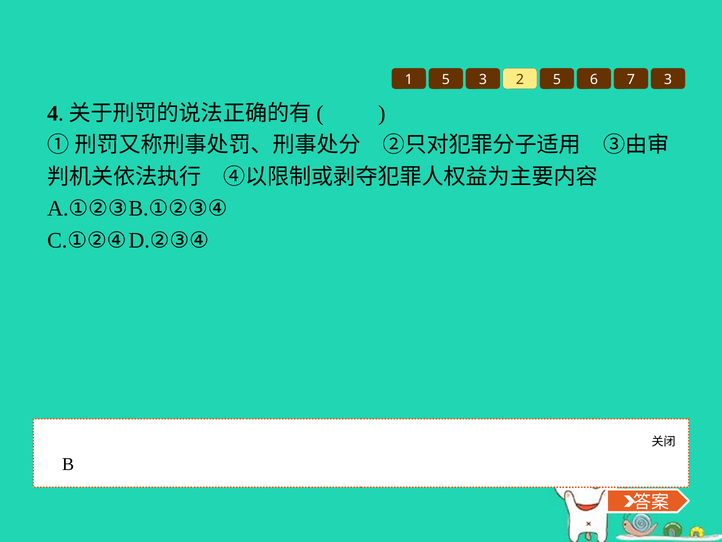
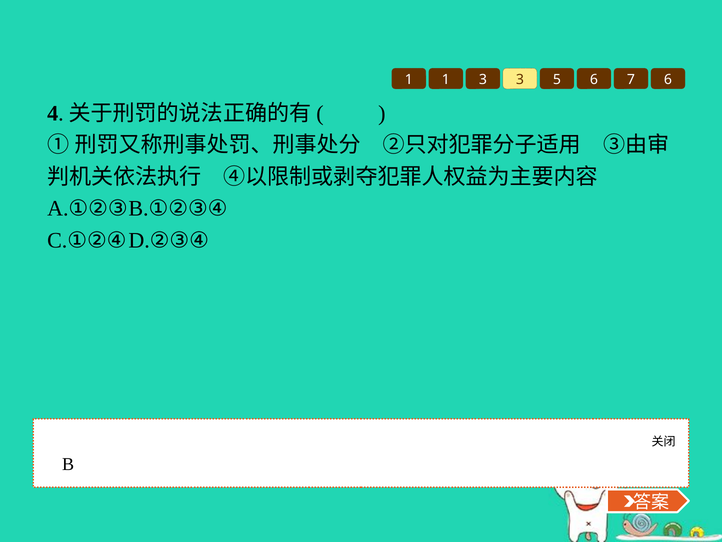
1 5: 5 -> 1
3 2: 2 -> 3
7 3: 3 -> 6
